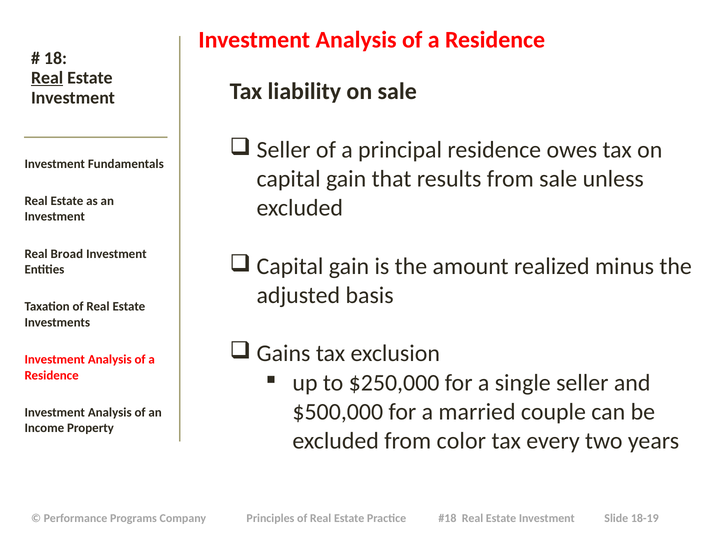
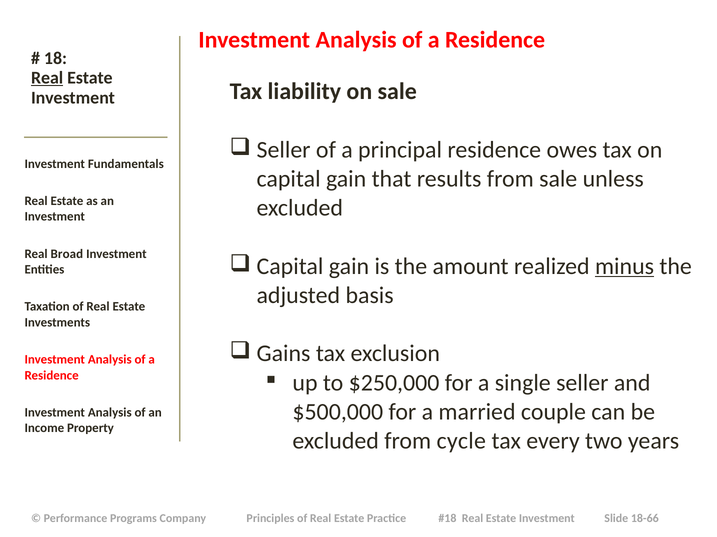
minus underline: none -> present
color: color -> cycle
18-19: 18-19 -> 18-66
